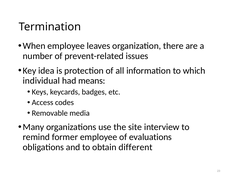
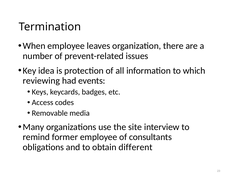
individual: individual -> reviewing
means: means -> events
evaluations: evaluations -> consultants
